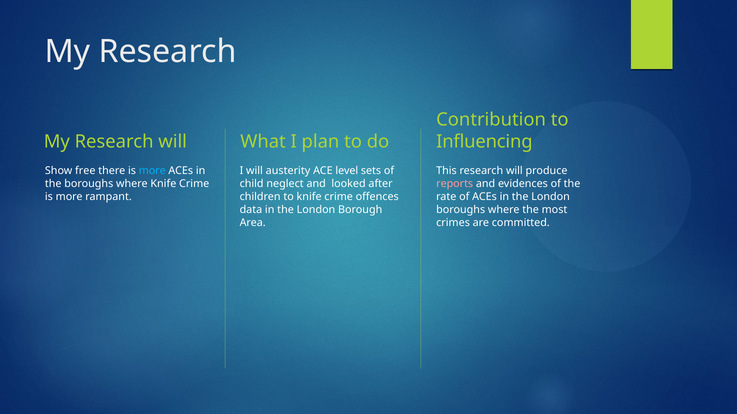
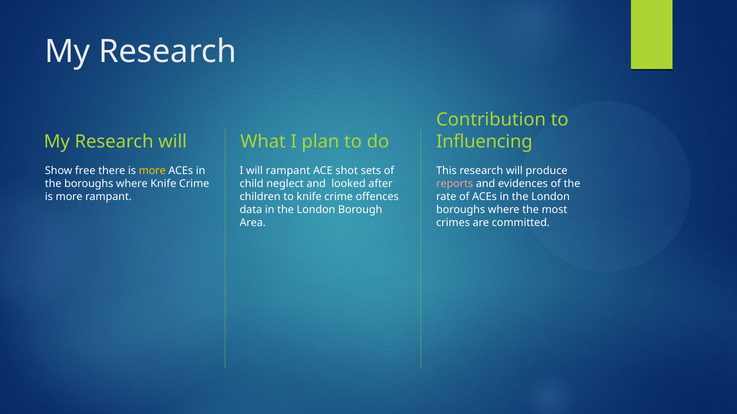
more at (152, 171) colour: light blue -> yellow
will austerity: austerity -> rampant
level: level -> shot
